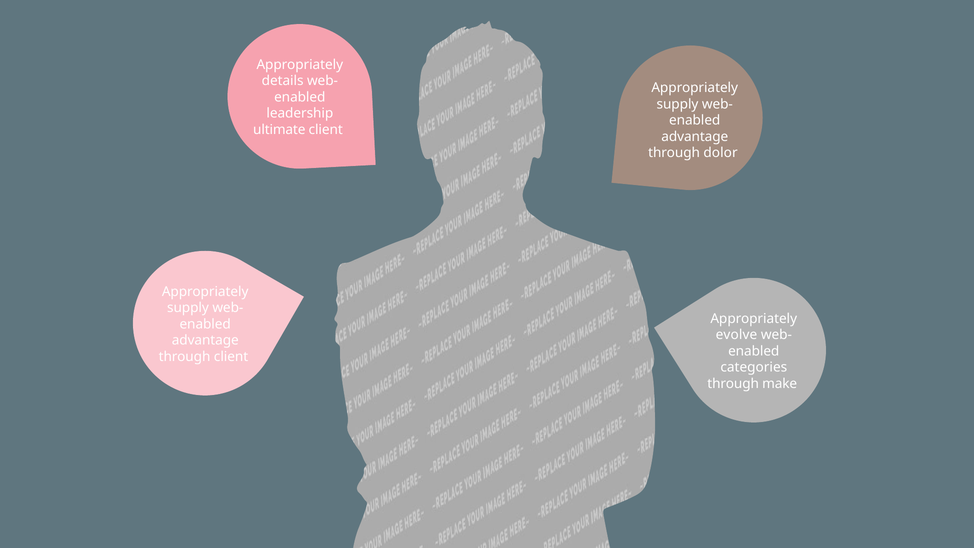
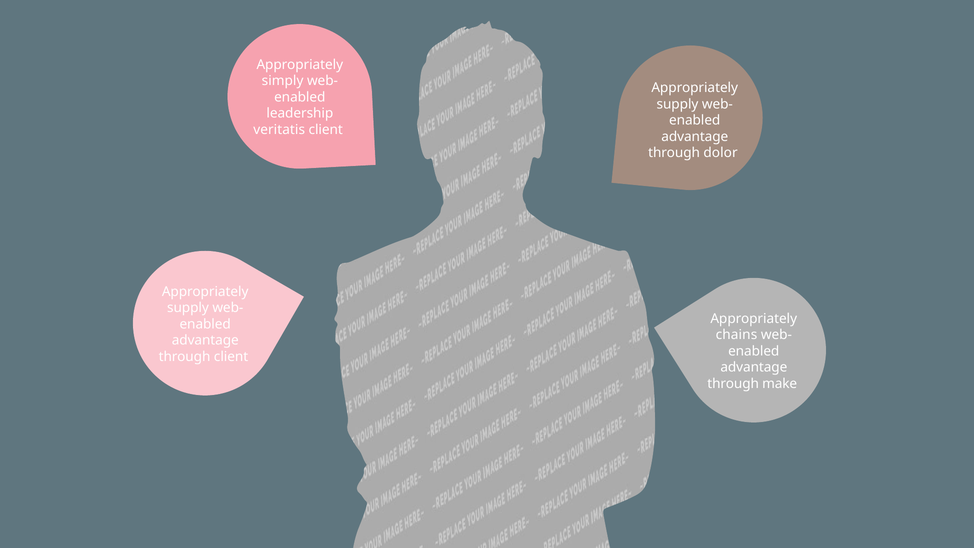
details: details -> simply
ultimate: ultimate -> veritatis
evolve: evolve -> chains
categories at (754, 367): categories -> advantage
